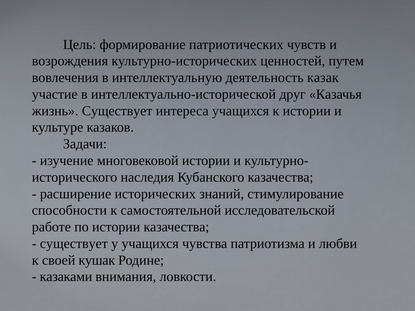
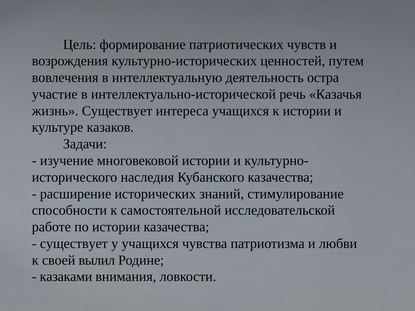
казак: казак -> остра
друг: друг -> речь
кушак: кушак -> вылил
